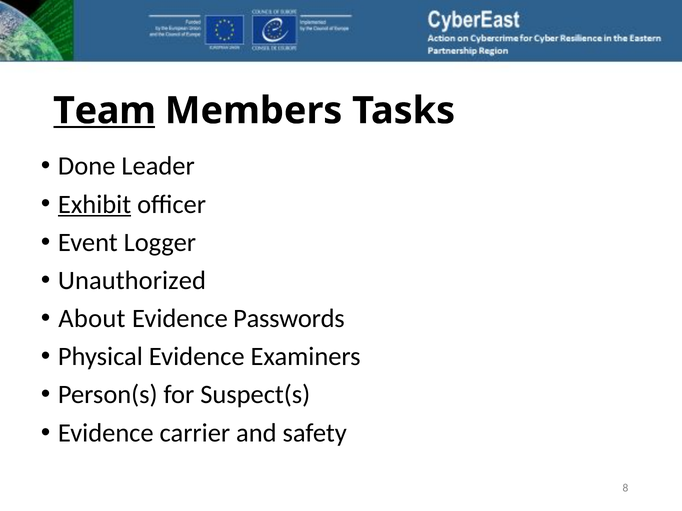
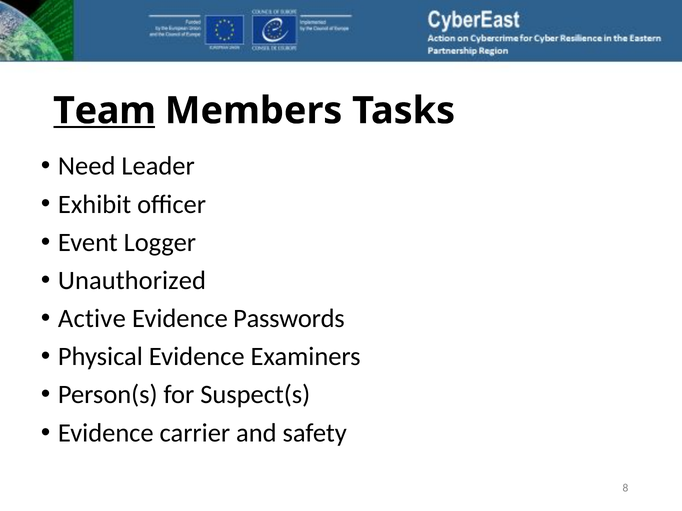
Done: Done -> Need
Exhibit underline: present -> none
About: About -> Active
